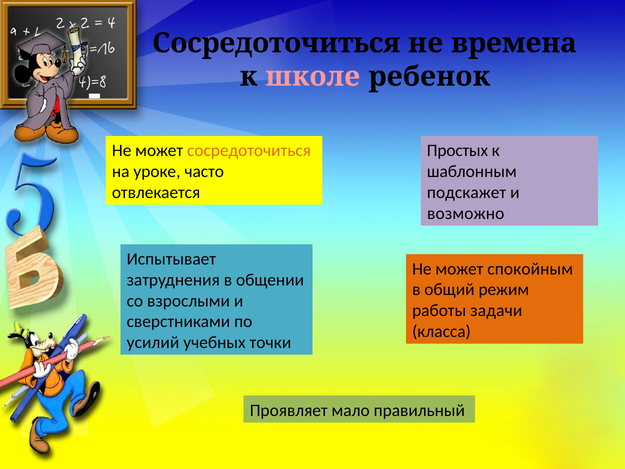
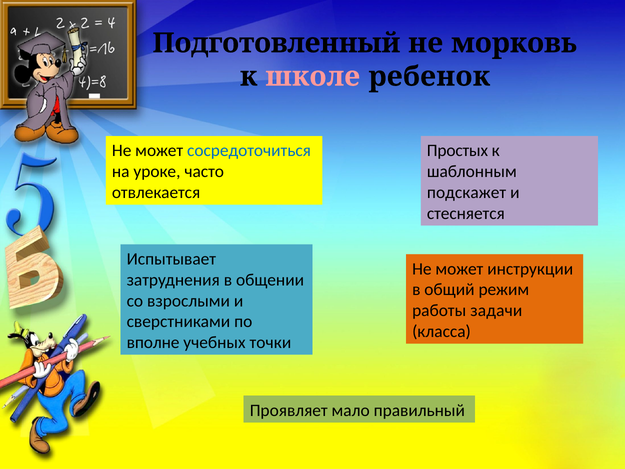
Сосредоточиться at (276, 43): Сосредоточиться -> Подготовленный
времена: времена -> морковь
сосредоточиться at (249, 151) colour: orange -> blue
возможно: возможно -> стесняется
спокойным: спокойным -> инструкции
усилий: усилий -> вполне
